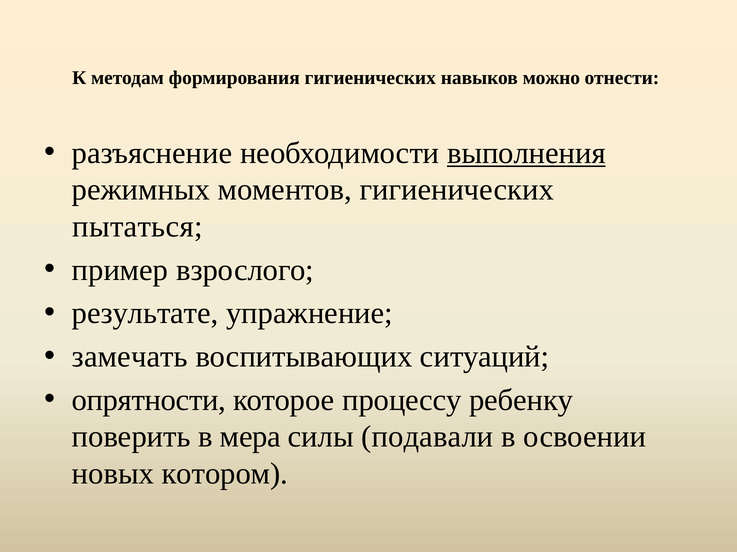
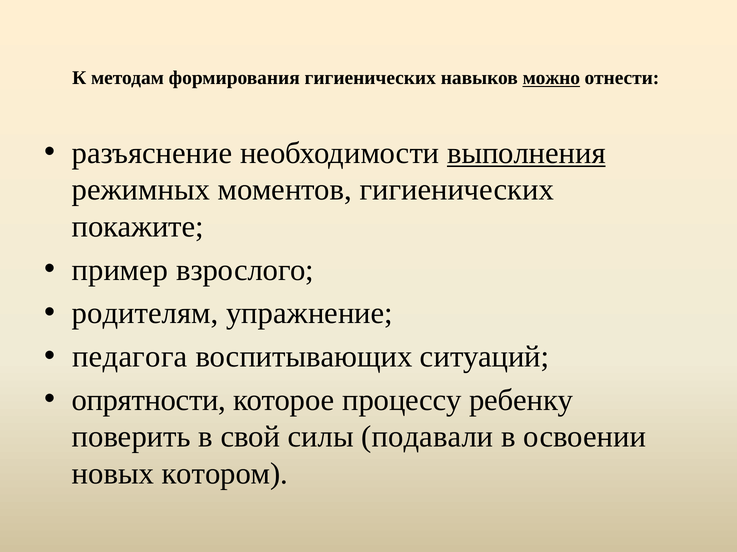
можно underline: none -> present
пытаться: пытаться -> покажите
результате: результате -> родителям
замечать: замечать -> педагога
мера: мера -> свой
